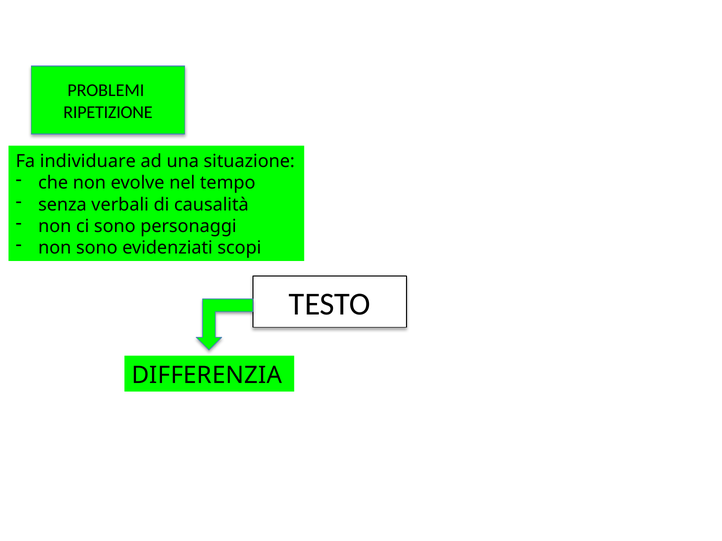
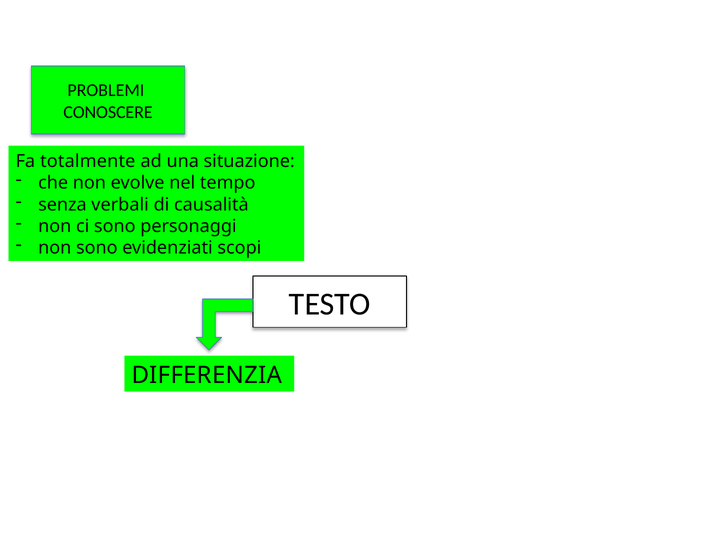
RIPETIZIONE: RIPETIZIONE -> CONOSCERE
individuare: individuare -> totalmente
